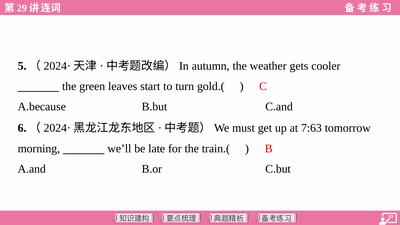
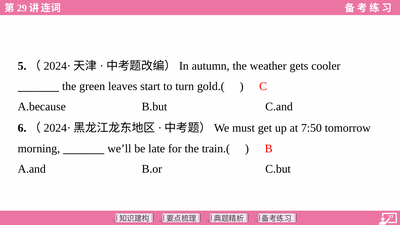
7:63: 7:63 -> 7:50
